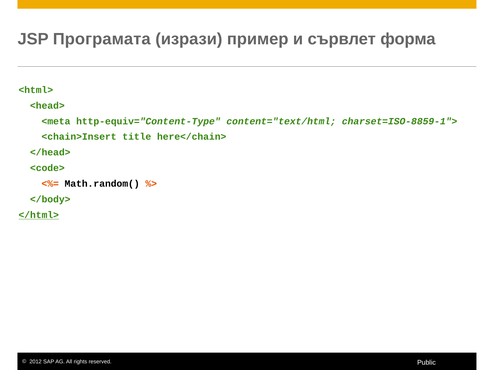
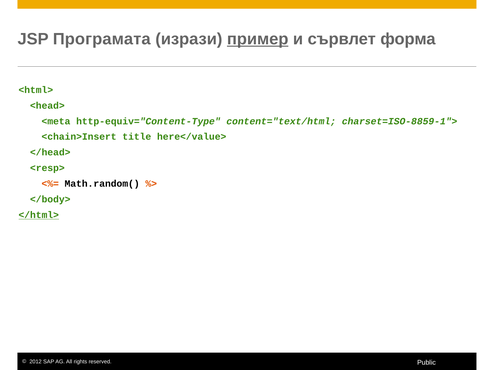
пример underline: none -> present
here</chain>: here</chain> -> here</value>
<code>: <code> -> <resp>
